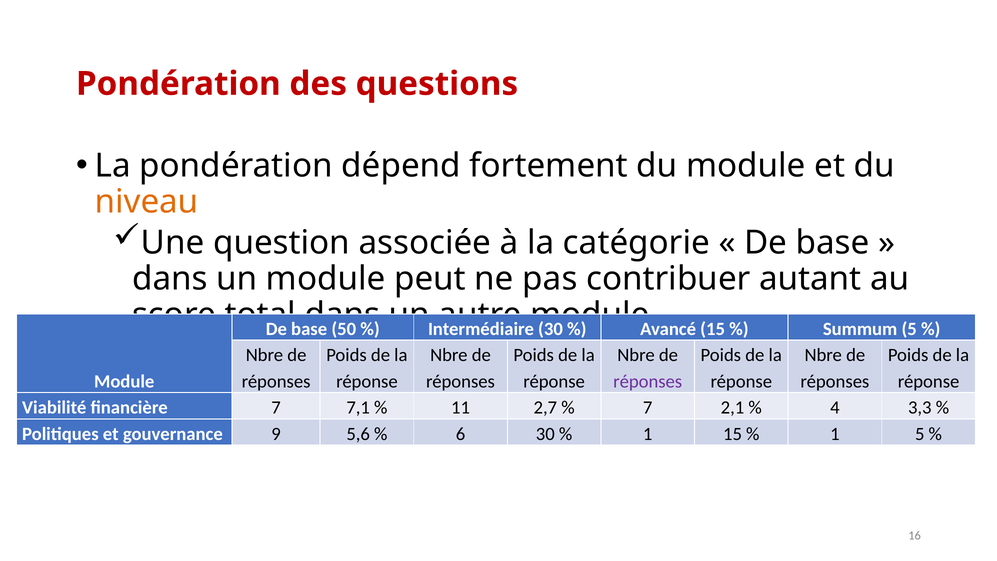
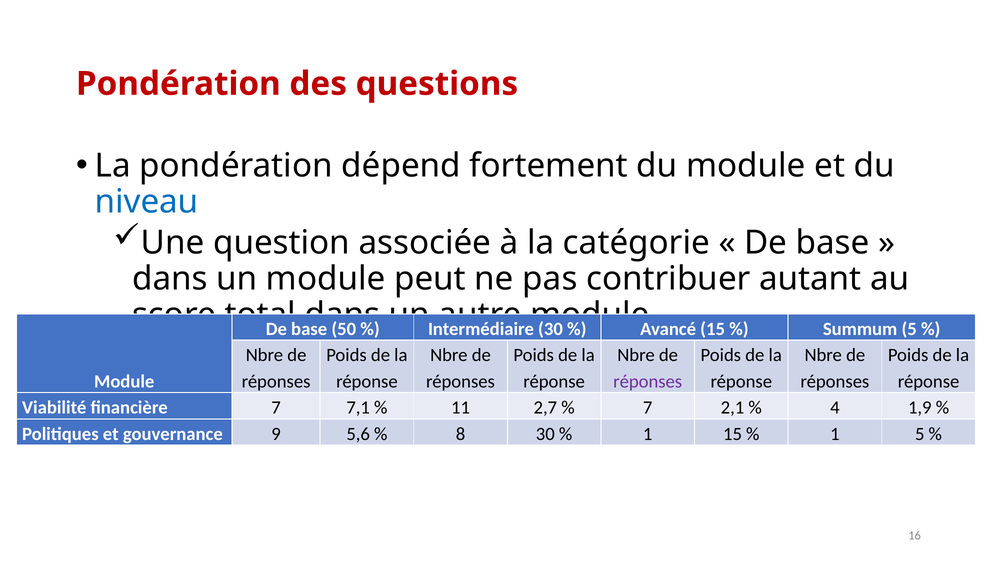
niveau colour: orange -> blue
3,3: 3,3 -> 1,9
6: 6 -> 8
